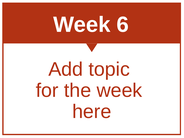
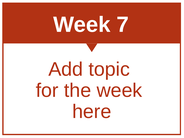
6: 6 -> 7
